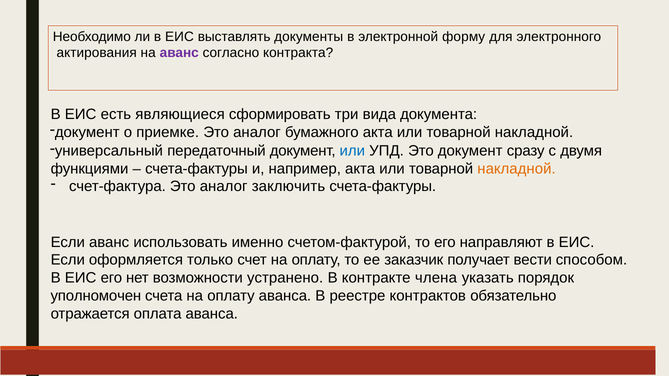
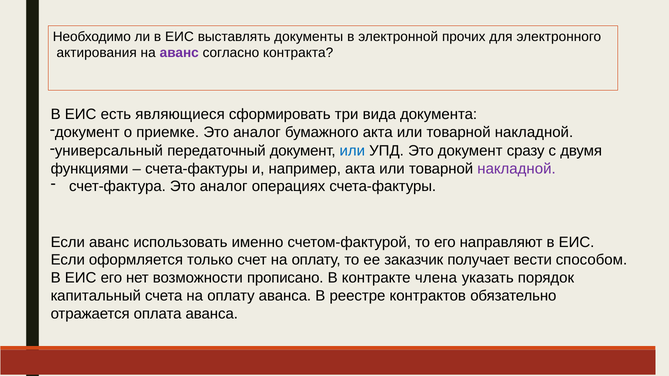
форму: форму -> прочих
накладной at (517, 169) colour: orange -> purple
заключить: заключить -> операциях
устранено: устранено -> прописано
уполномочен: уполномочен -> капитальный
